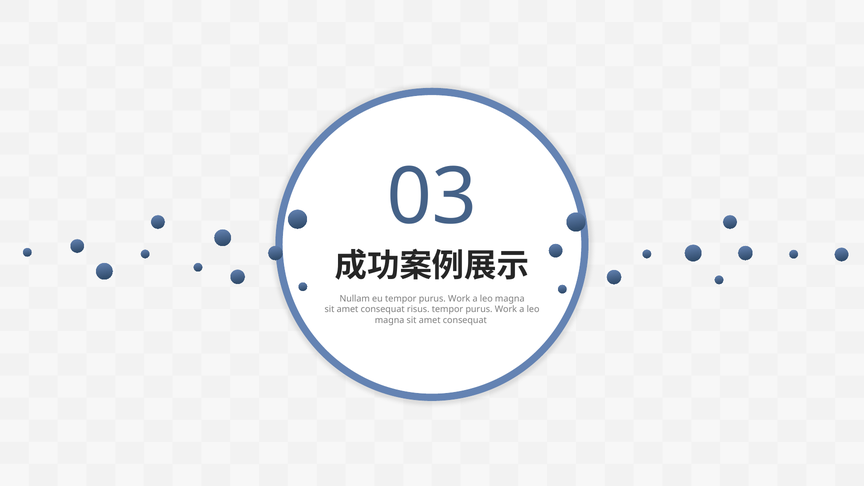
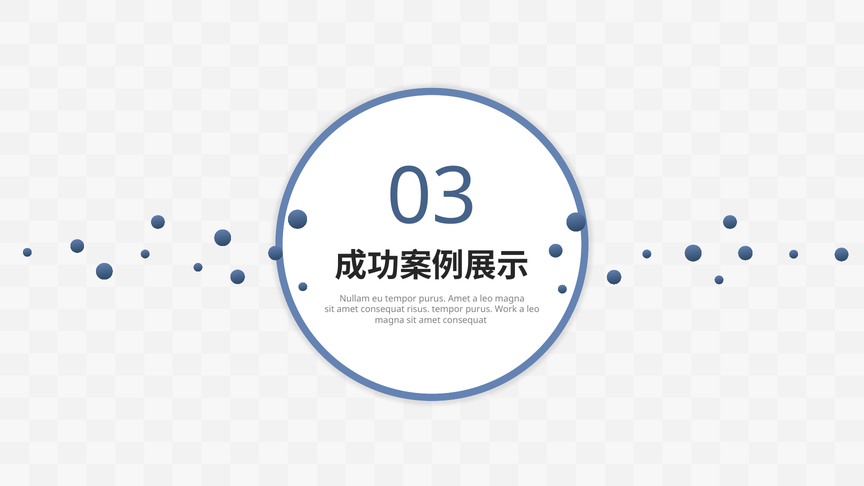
eu tempor purus Work: Work -> Amet
